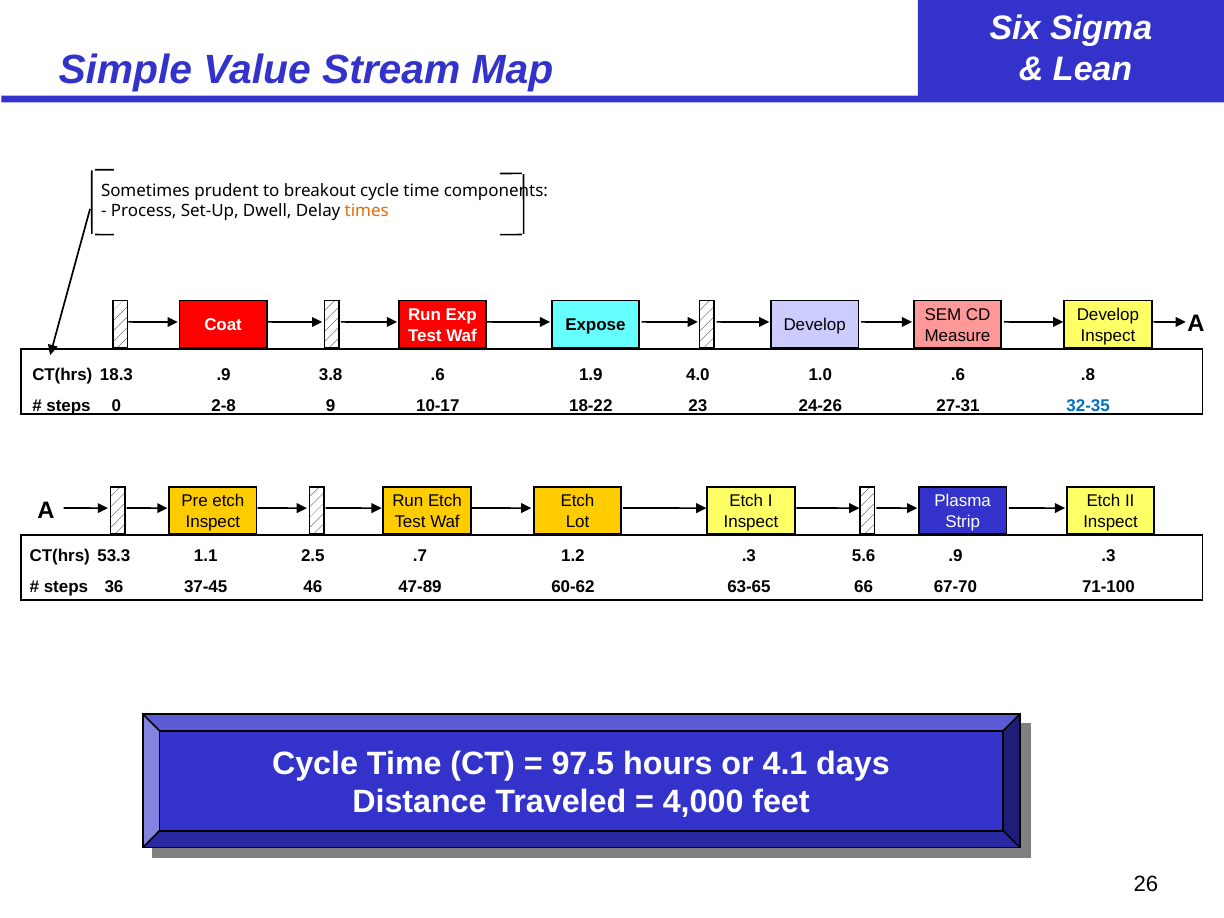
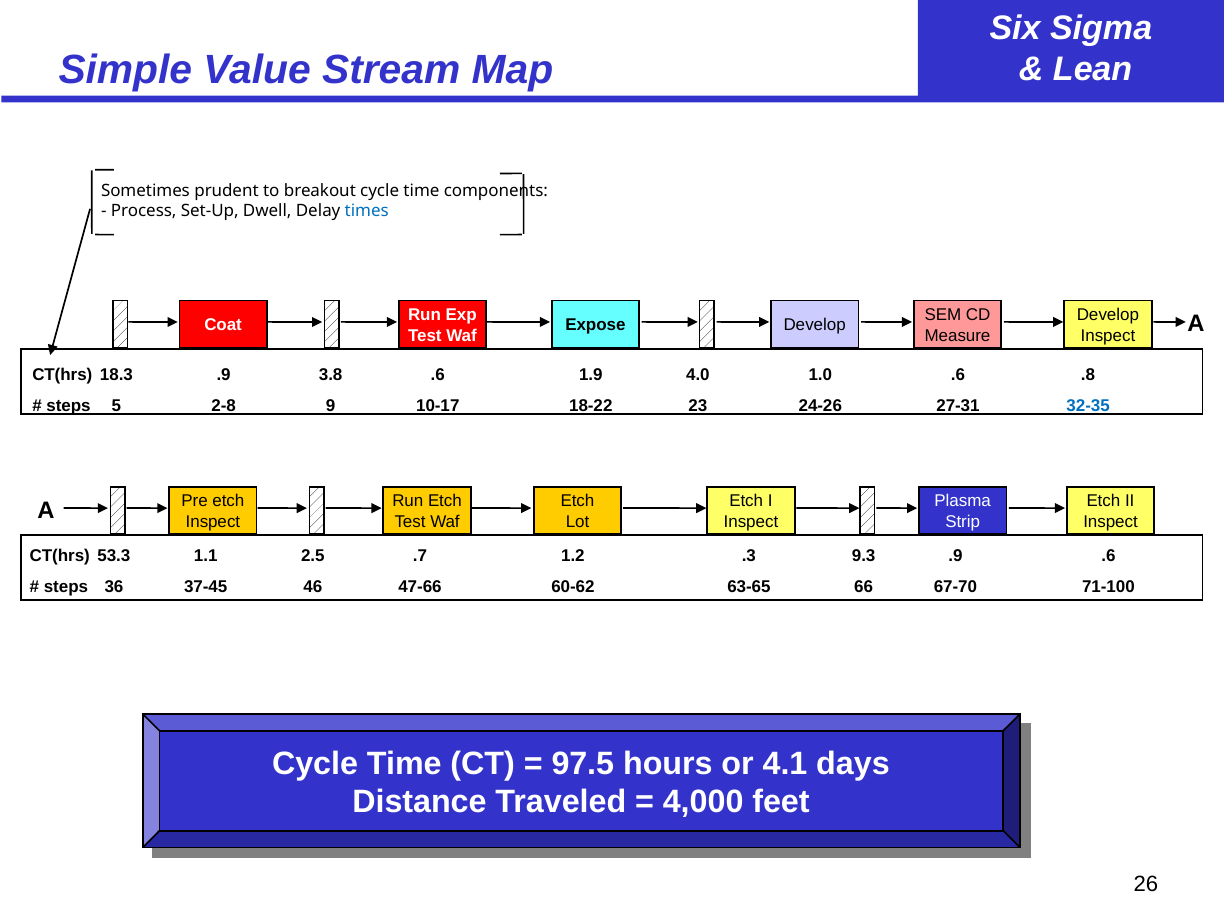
times colour: orange -> blue
0: 0 -> 5
5.6: 5.6 -> 9.3
.9 .3: .3 -> .6
47-89: 47-89 -> 47-66
